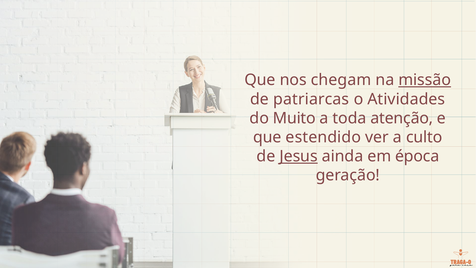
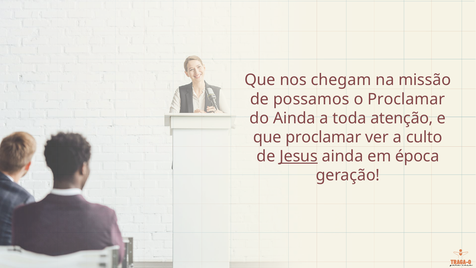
missão underline: present -> none
patriarcas: patriarcas -> possamos
o Atividades: Atividades -> Proclamar
do Muito: Muito -> Ainda
que estendido: estendido -> proclamar
